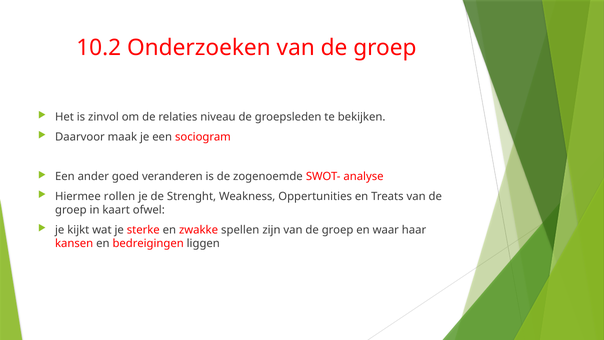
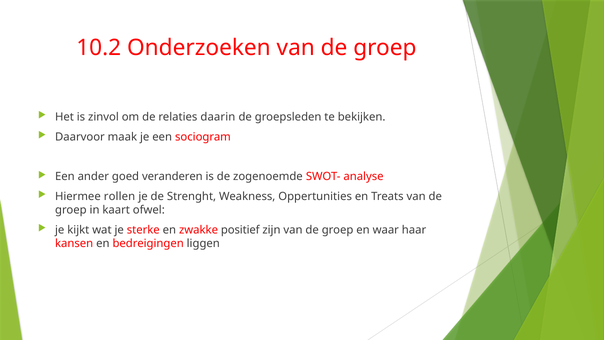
niveau: niveau -> daarin
spellen: spellen -> positief
